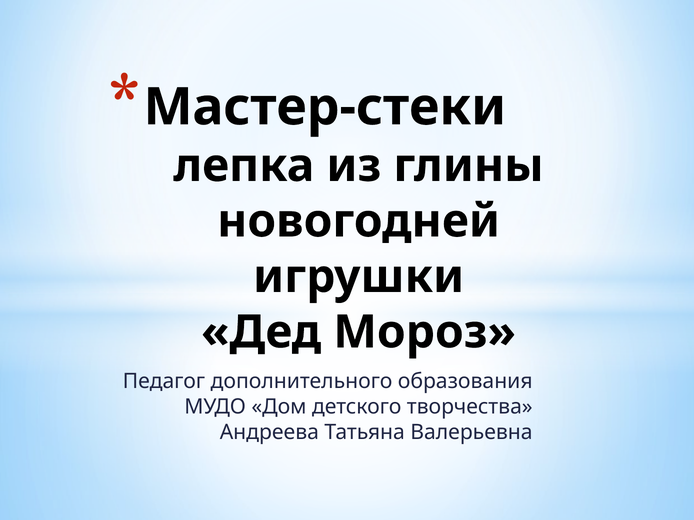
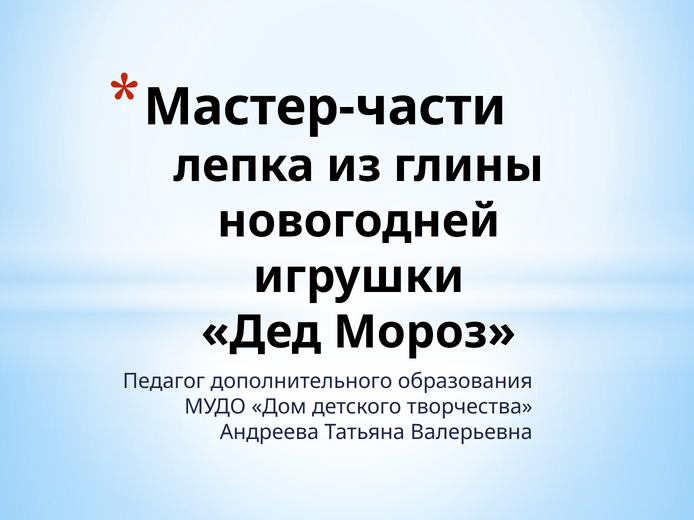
Мастер-стеки: Мастер-стеки -> Мастер-части
